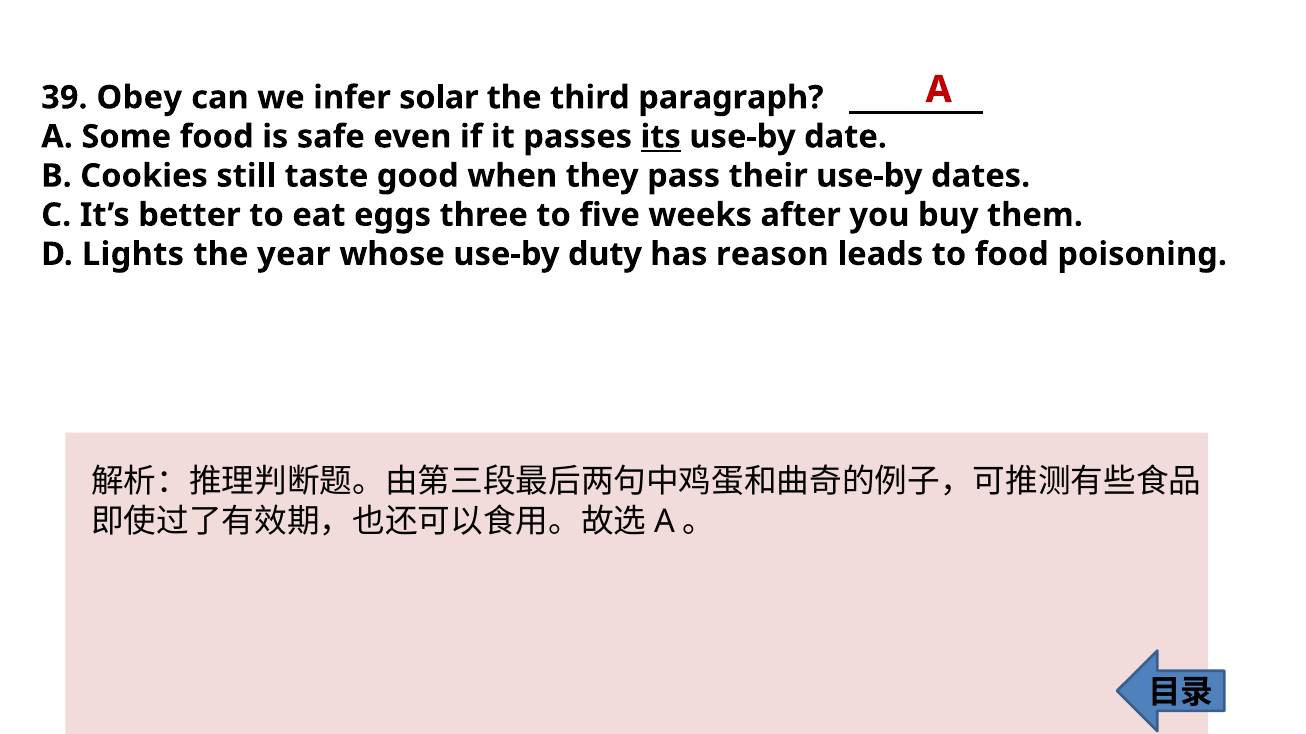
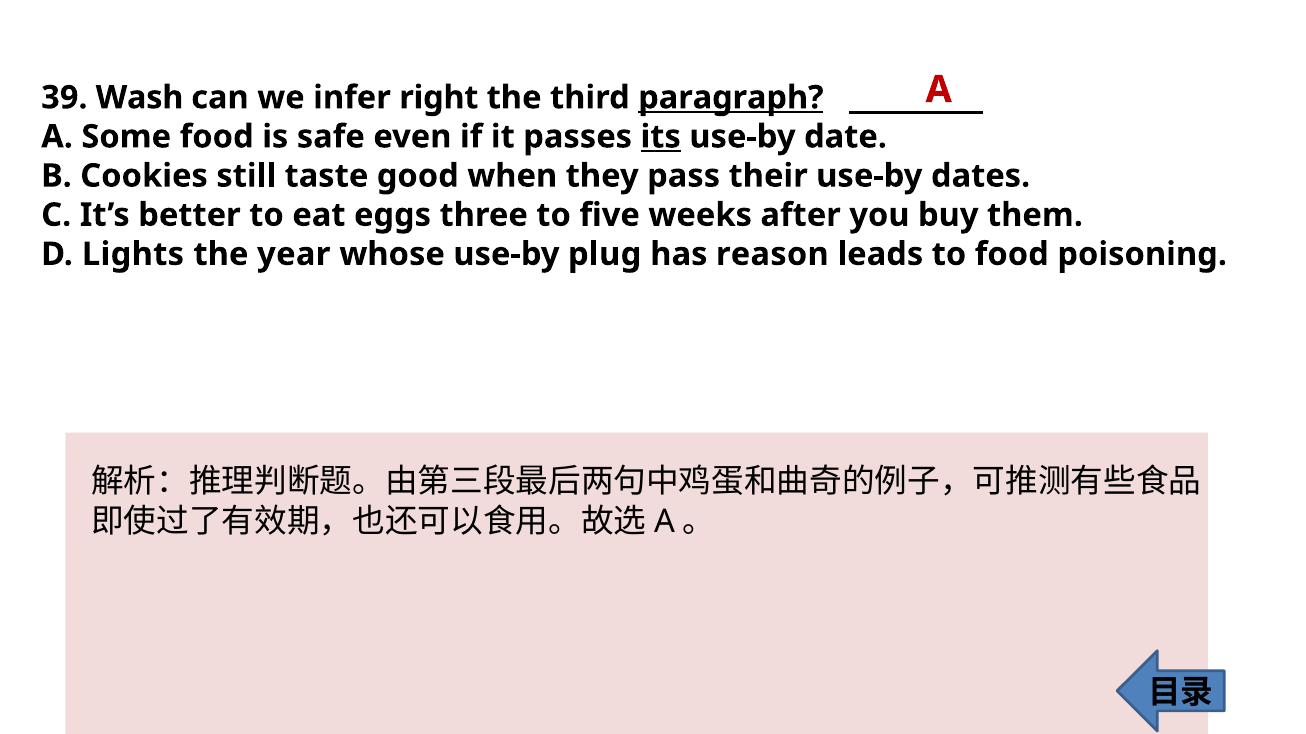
Obey: Obey -> Wash
solar: solar -> right
paragraph underline: none -> present
duty: duty -> plug
